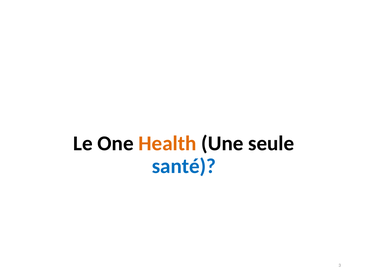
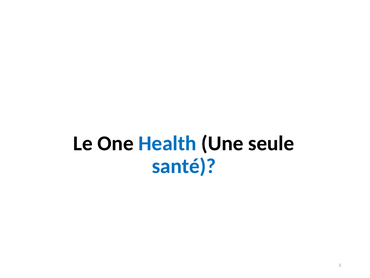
Health colour: orange -> blue
